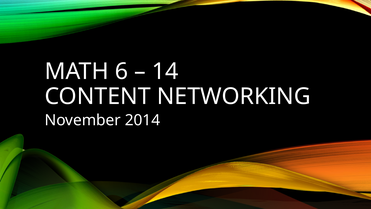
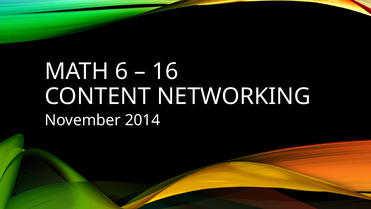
14: 14 -> 16
